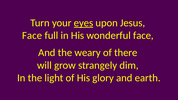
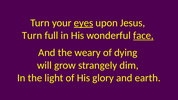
Face at (32, 36): Face -> Turn
face at (143, 36) underline: none -> present
there: there -> dying
